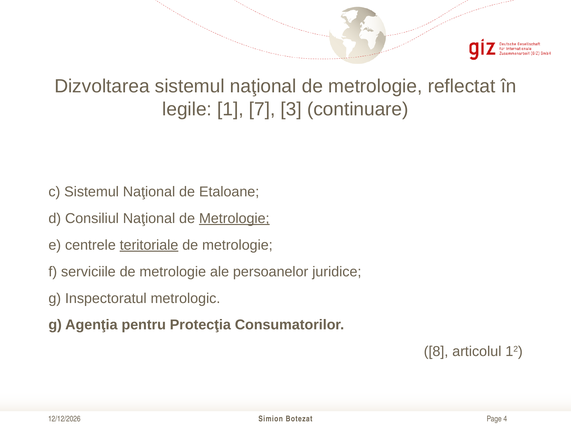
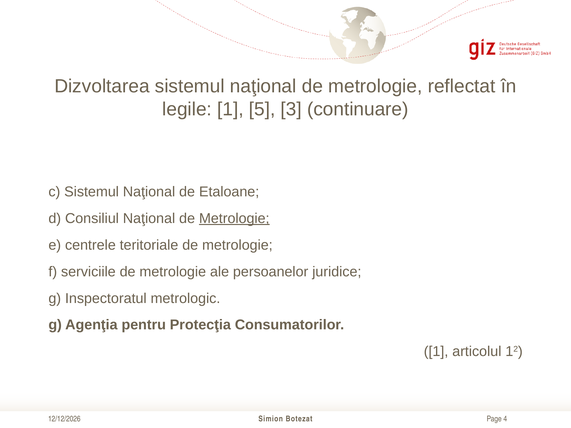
7: 7 -> 5
teritoriale underline: present -> none
8 at (436, 352): 8 -> 1
